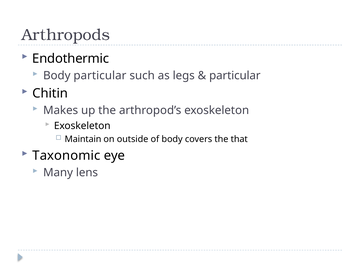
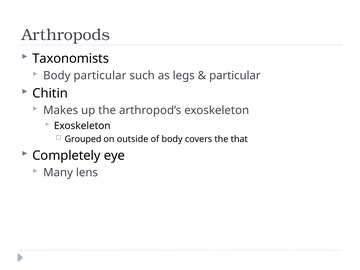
Endothermic: Endothermic -> Taxonomists
Maintain: Maintain -> Grouped
Taxonomic: Taxonomic -> Completely
